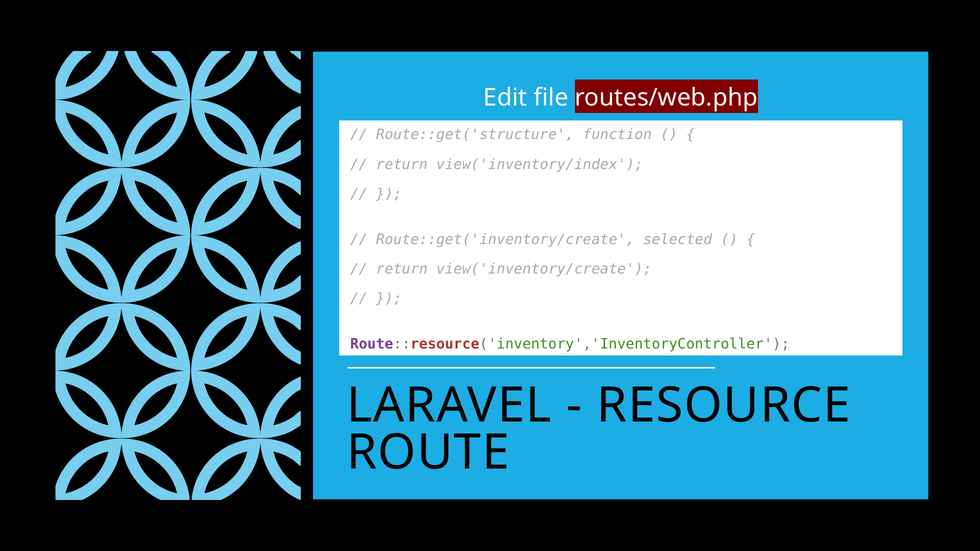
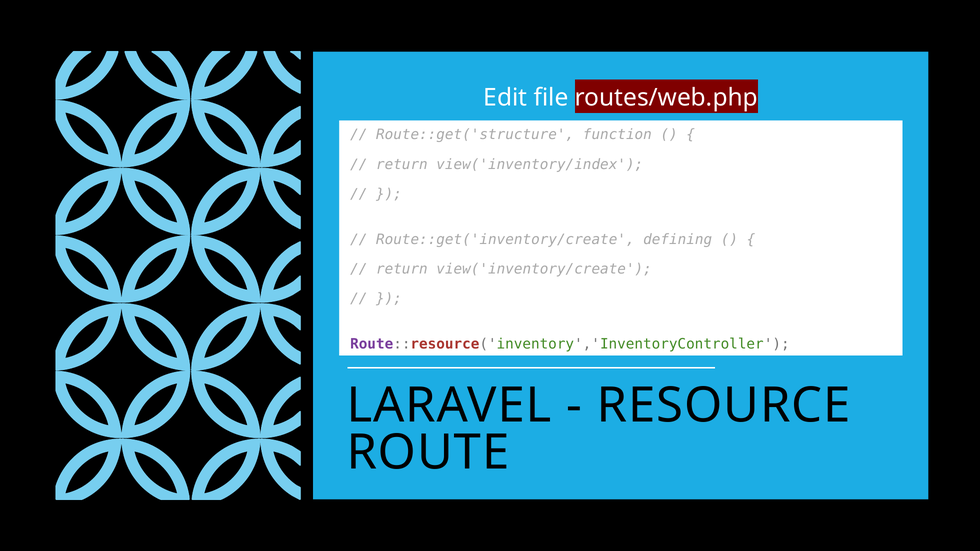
selected: selected -> defining
